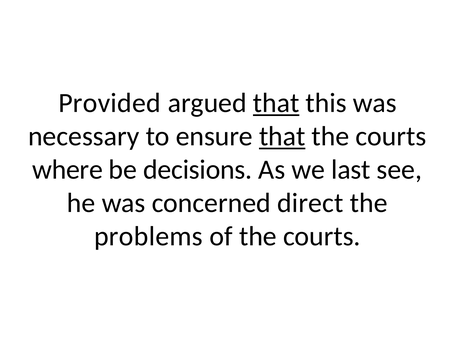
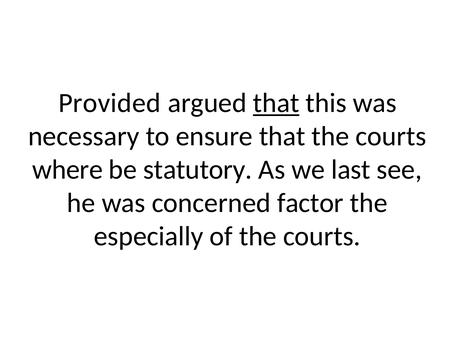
that at (282, 137) underline: present -> none
decisions: decisions -> statutory
direct: direct -> factor
problems: problems -> especially
